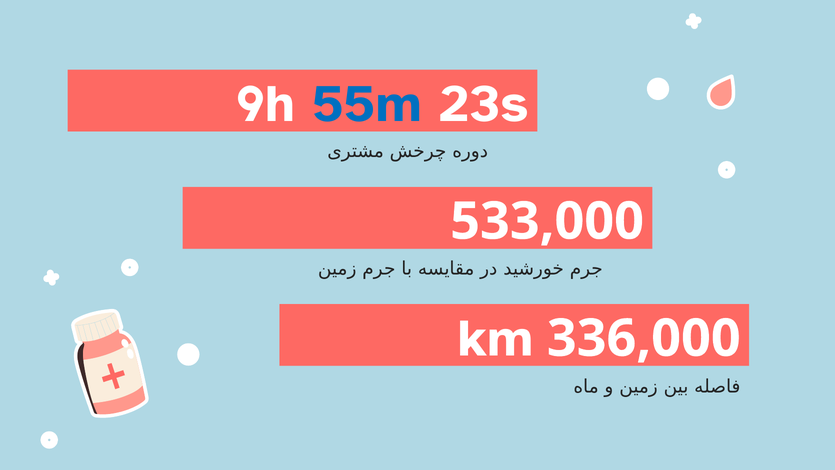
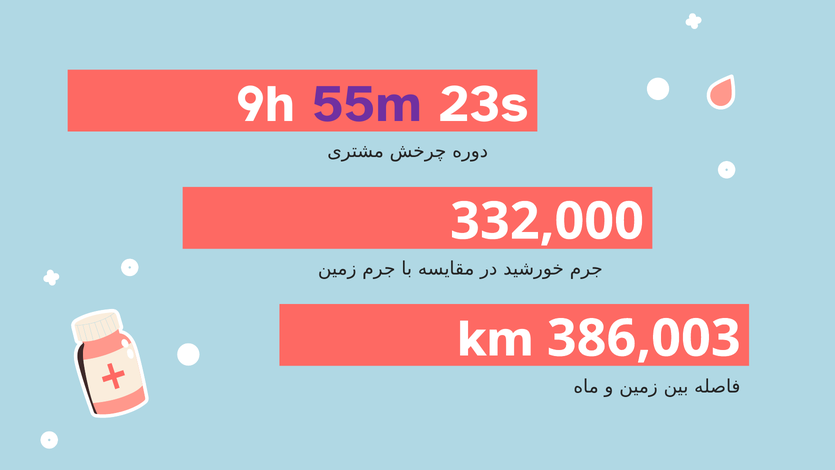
55m colour: blue -> purple
533,000: 533,000 -> 332,000
336,000: 336,000 -> 386,003
